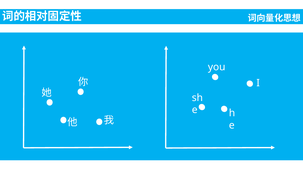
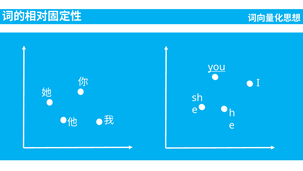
you underline: none -> present
